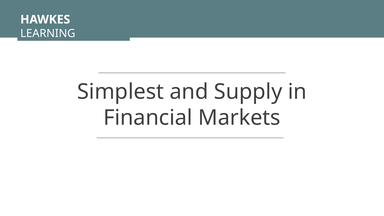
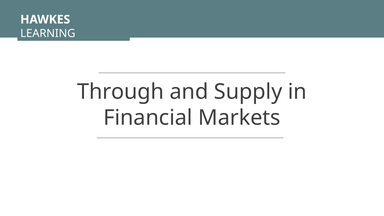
Simplest: Simplest -> Through
